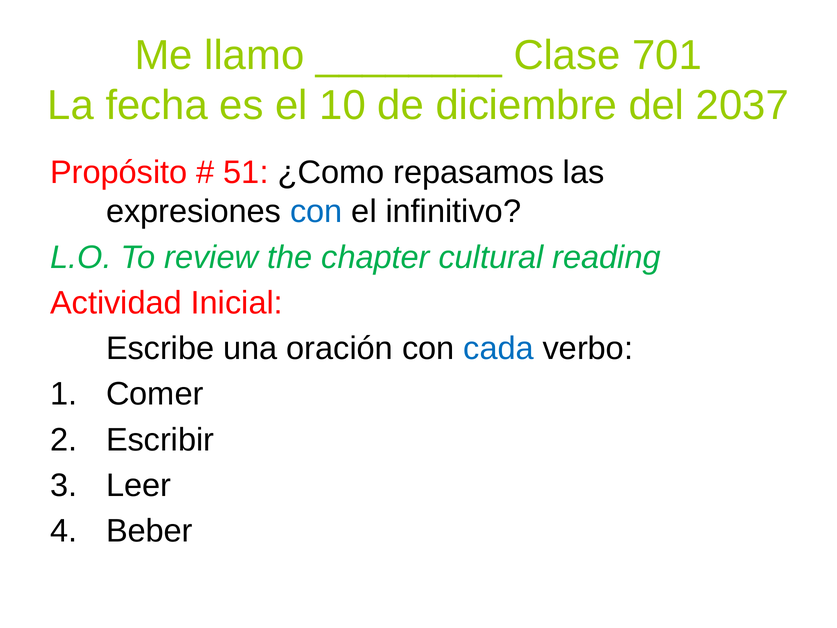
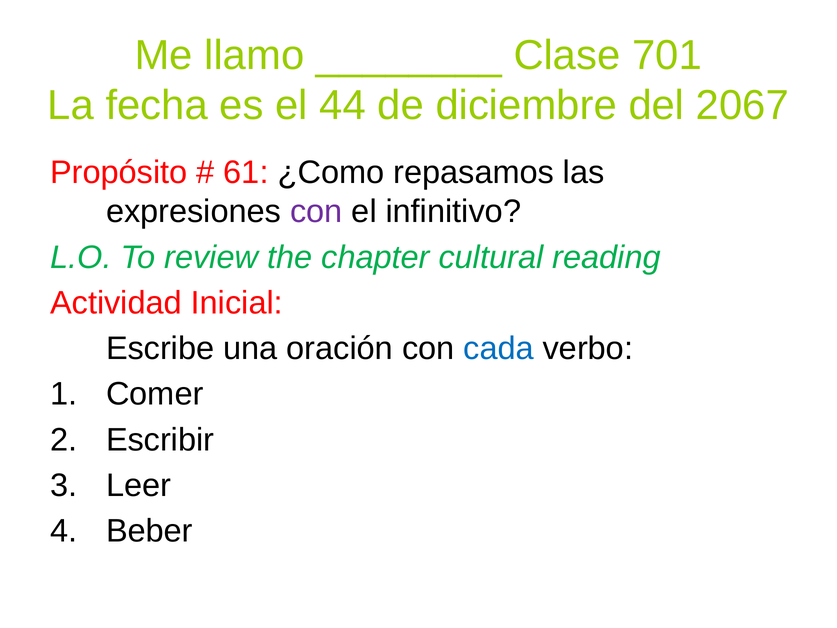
10: 10 -> 44
2037: 2037 -> 2067
51: 51 -> 61
con at (316, 212) colour: blue -> purple
